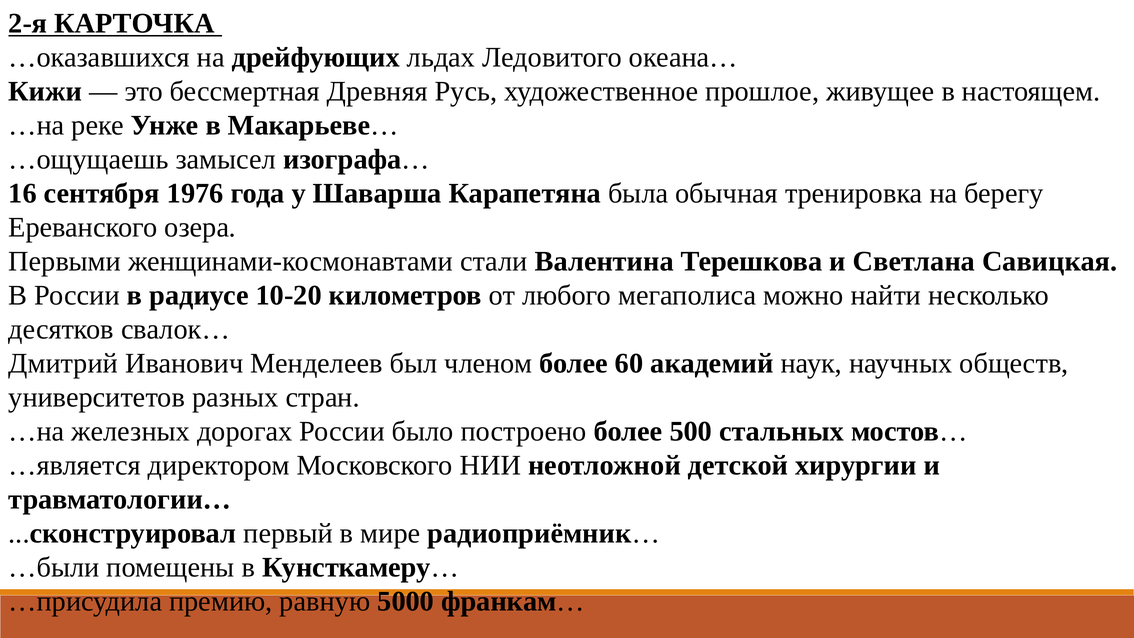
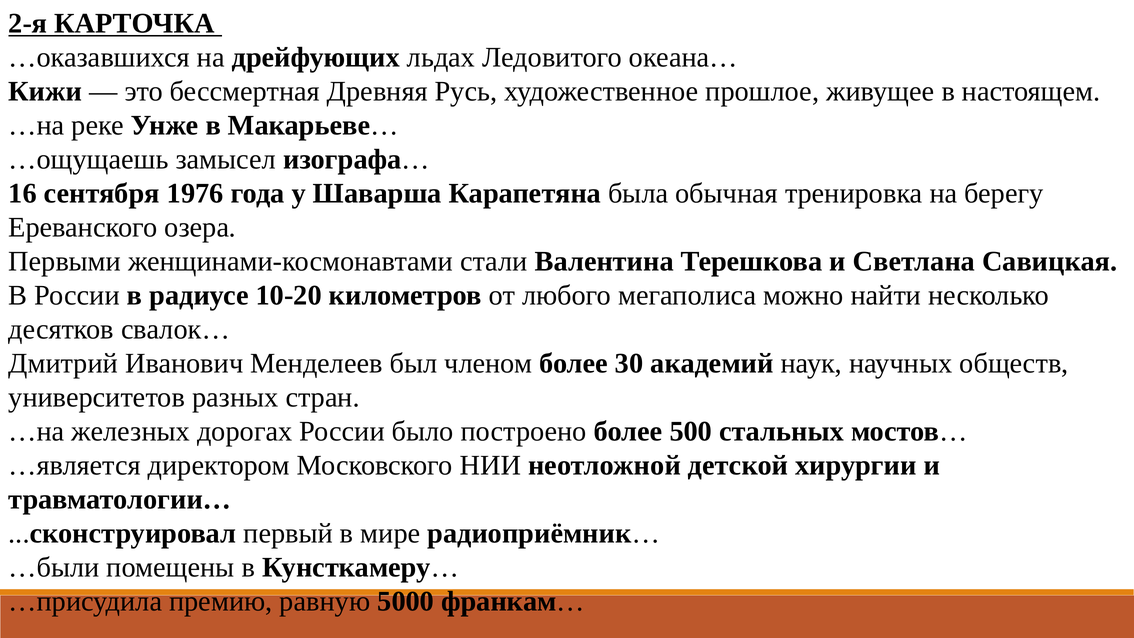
60: 60 -> 30
